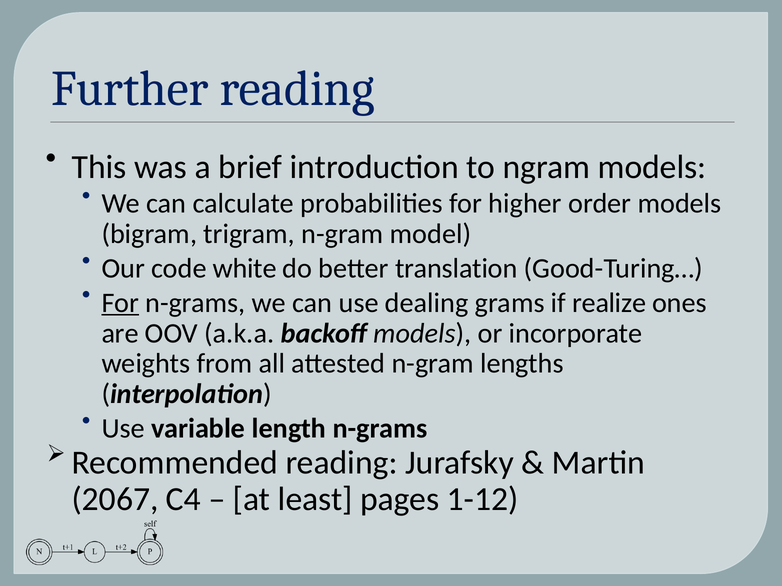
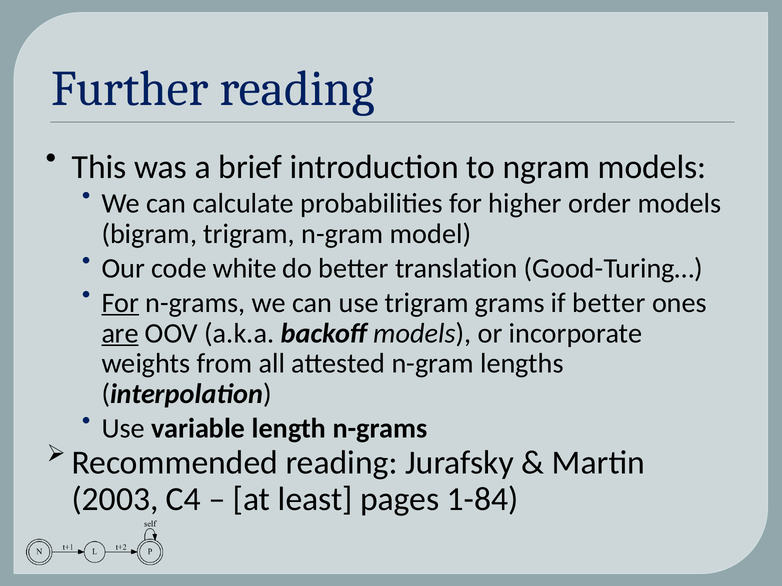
use dealing: dealing -> trigram
if realize: realize -> better
are underline: none -> present
2067: 2067 -> 2003
1-12: 1-12 -> 1-84
